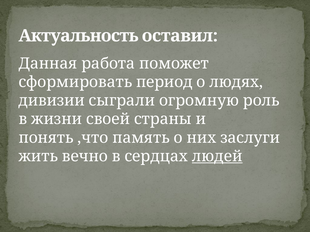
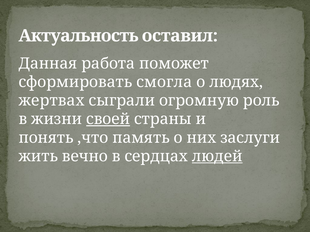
период: период -> смогла
дивизии: дивизии -> жертвах
своей underline: none -> present
